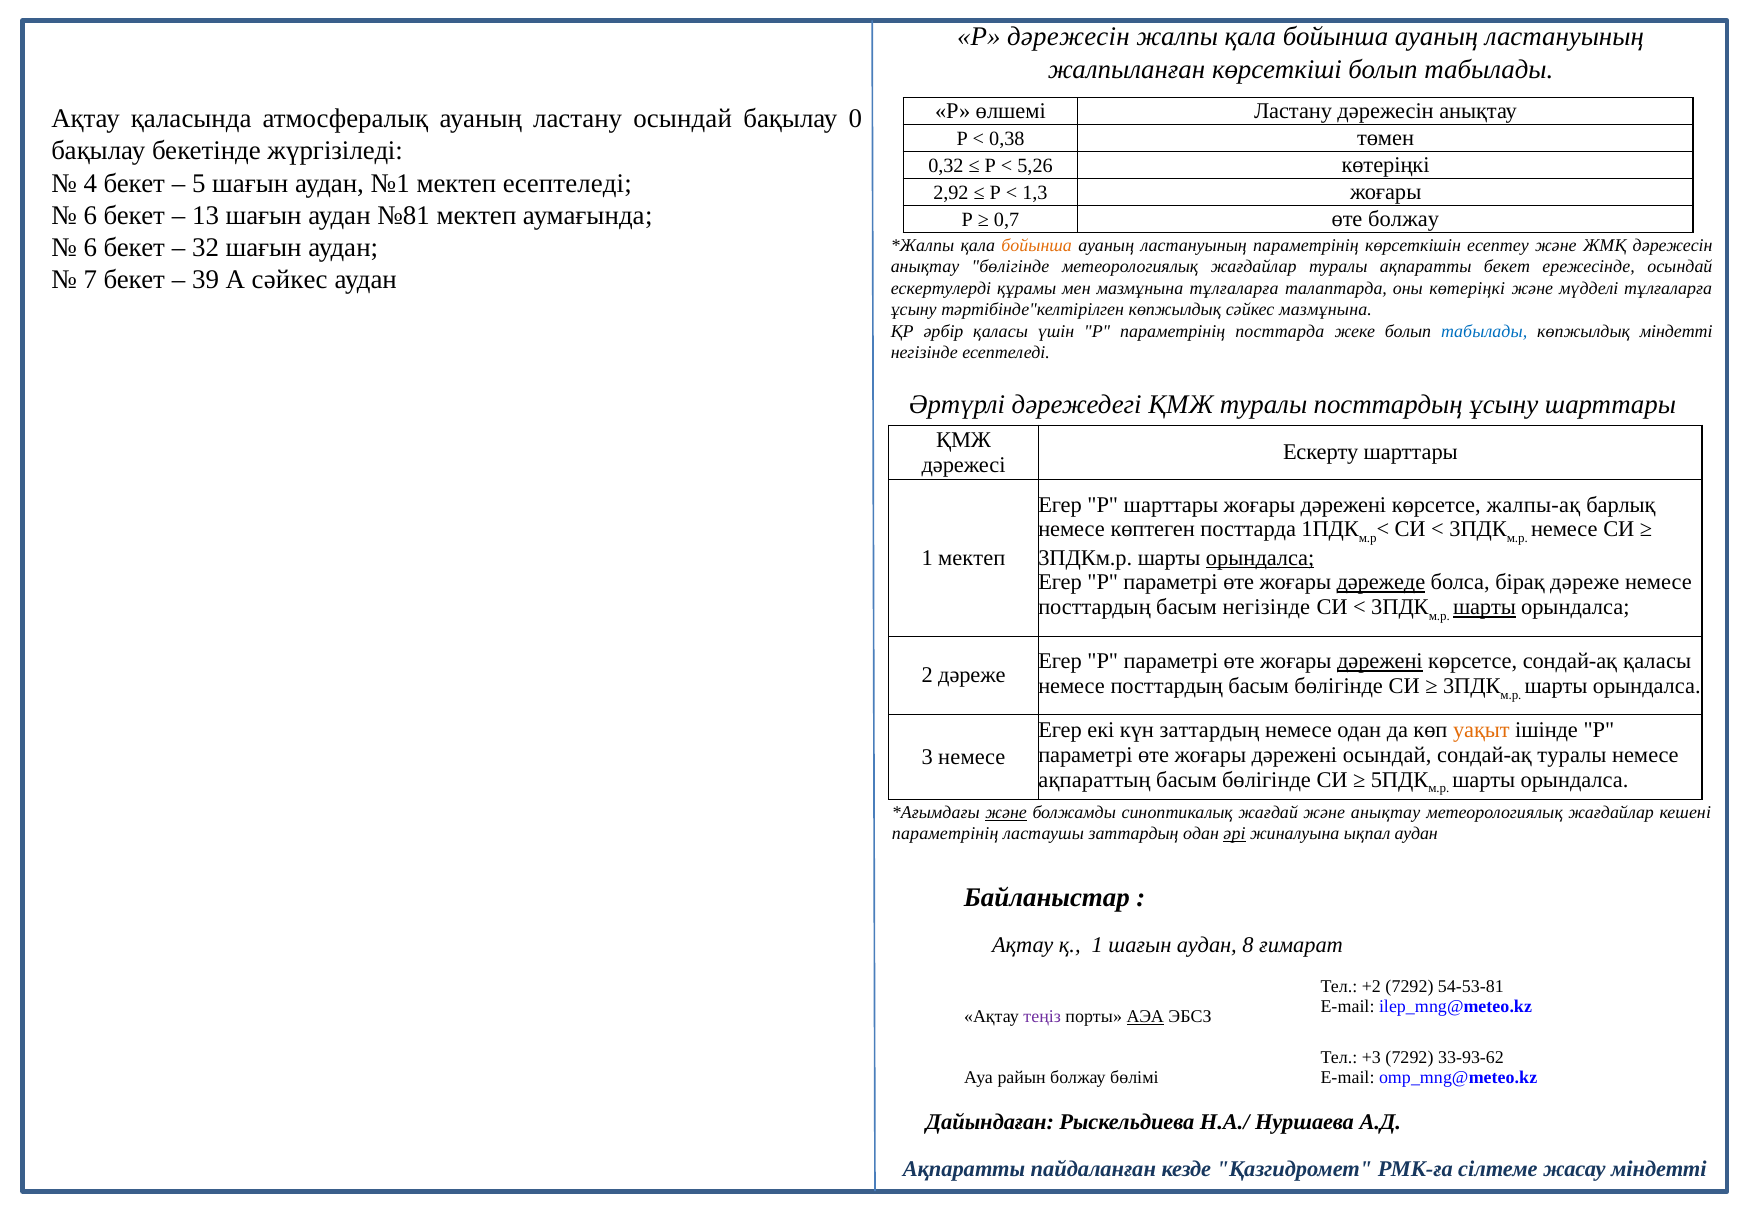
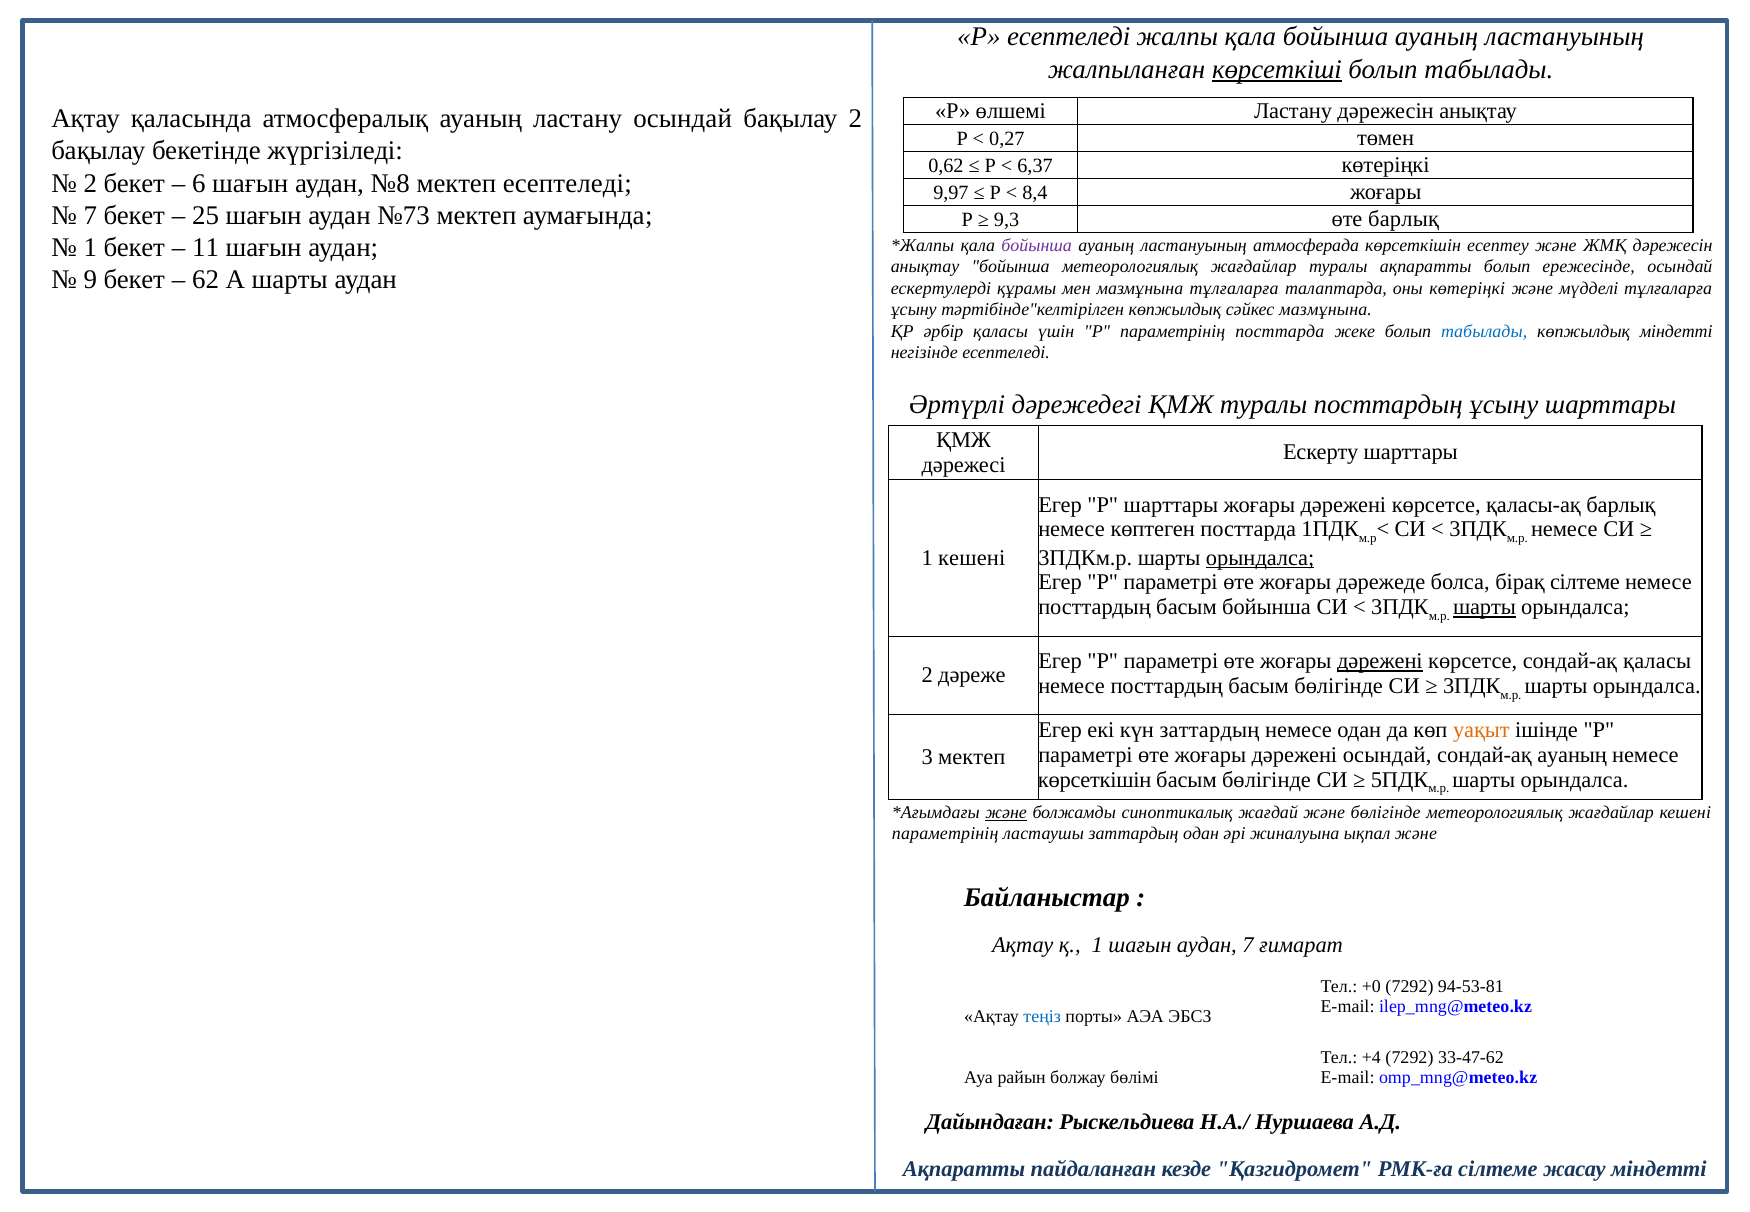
Р дәрежесін: дәрежесін -> есептеледі
көрсеткіші underline: none -> present
бақылау 0: 0 -> 2
0,38: 0,38 -> 0,27
0,32: 0,32 -> 0,62
5,26: 5,26 -> 6,37
4 at (90, 183): 4 -> 2
5: 5 -> 6
№1: №1 -> №8
2,92: 2,92 -> 9,97
1,3: 1,3 -> 8,4
6 at (90, 215): 6 -> 7
13: 13 -> 25
№81: №81 -> №73
0,7: 0,7 -> 9,3
өте болжау: болжау -> барлық
6 at (90, 248): 6 -> 1
32: 32 -> 11
бойынша at (1037, 245) colour: orange -> purple
ластануының параметрінің: параметрінің -> атмосферада
анықтау бөлігінде: бөлігінде -> бойынша
ақпаратты бекет: бекет -> болып
7: 7 -> 9
39: 39 -> 62
А сәйкес: сәйкес -> шарты
жалпы-ақ: жалпы-ақ -> қаласы-ақ
1 мектеп: мектеп -> кешені
дәрежеде underline: present -> none
бірақ дәреже: дәреже -> сілтеме
басым негізінде: негізінде -> бойынша
сондай-ақ туралы: туралы -> ауаның
3 немесе: немесе -> мектеп
ақпараттың at (1095, 780): ақпараттың -> көрсеткішін
және анықтау: анықтау -> бөлігінде
әрі underline: present -> none
ықпал аудан: аудан -> және
аудан 8: 8 -> 7
+2: +2 -> +0
54-53-81: 54-53-81 -> 94-53-81
теңіз colour: purple -> blue
АЭА underline: present -> none
+3: +3 -> +4
33-93-62: 33-93-62 -> 33-47-62
